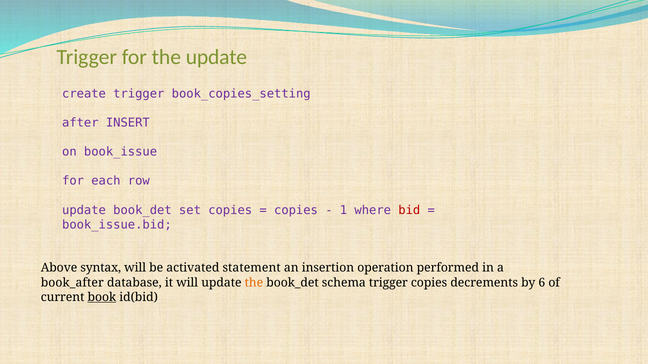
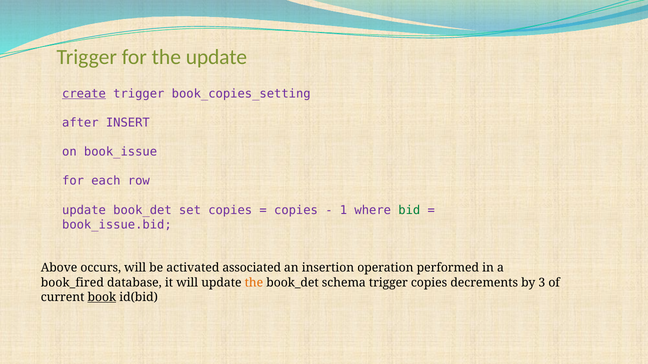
create underline: none -> present
bid colour: red -> green
syntax: syntax -> occurs
statement: statement -> associated
book_after: book_after -> book_fired
6: 6 -> 3
